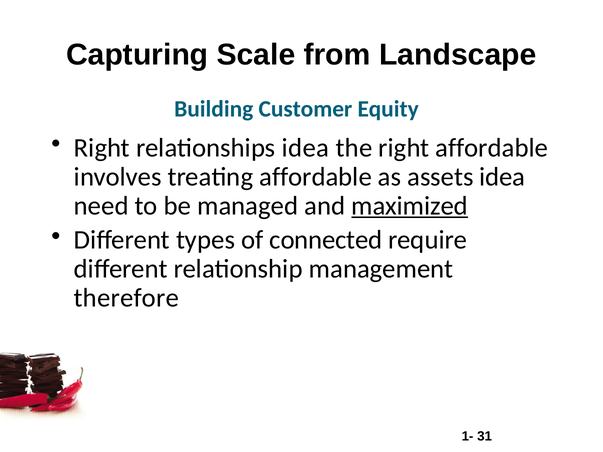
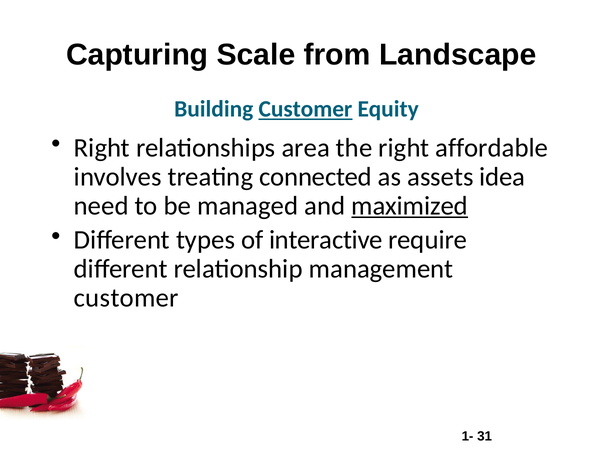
Customer at (305, 109) underline: none -> present
relationships idea: idea -> area
treating affordable: affordable -> connected
connected: connected -> interactive
therefore at (126, 298): therefore -> customer
